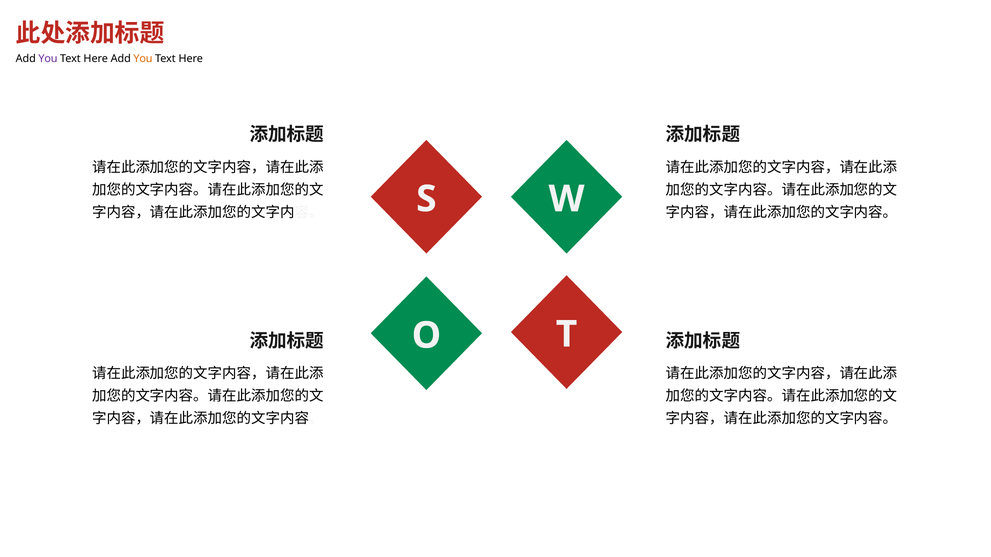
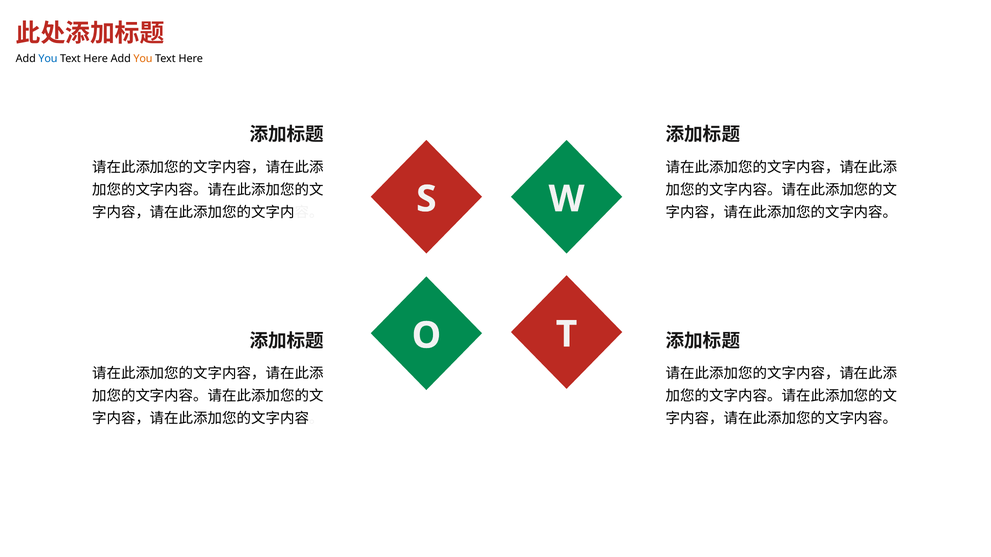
You at (48, 59) colour: purple -> blue
